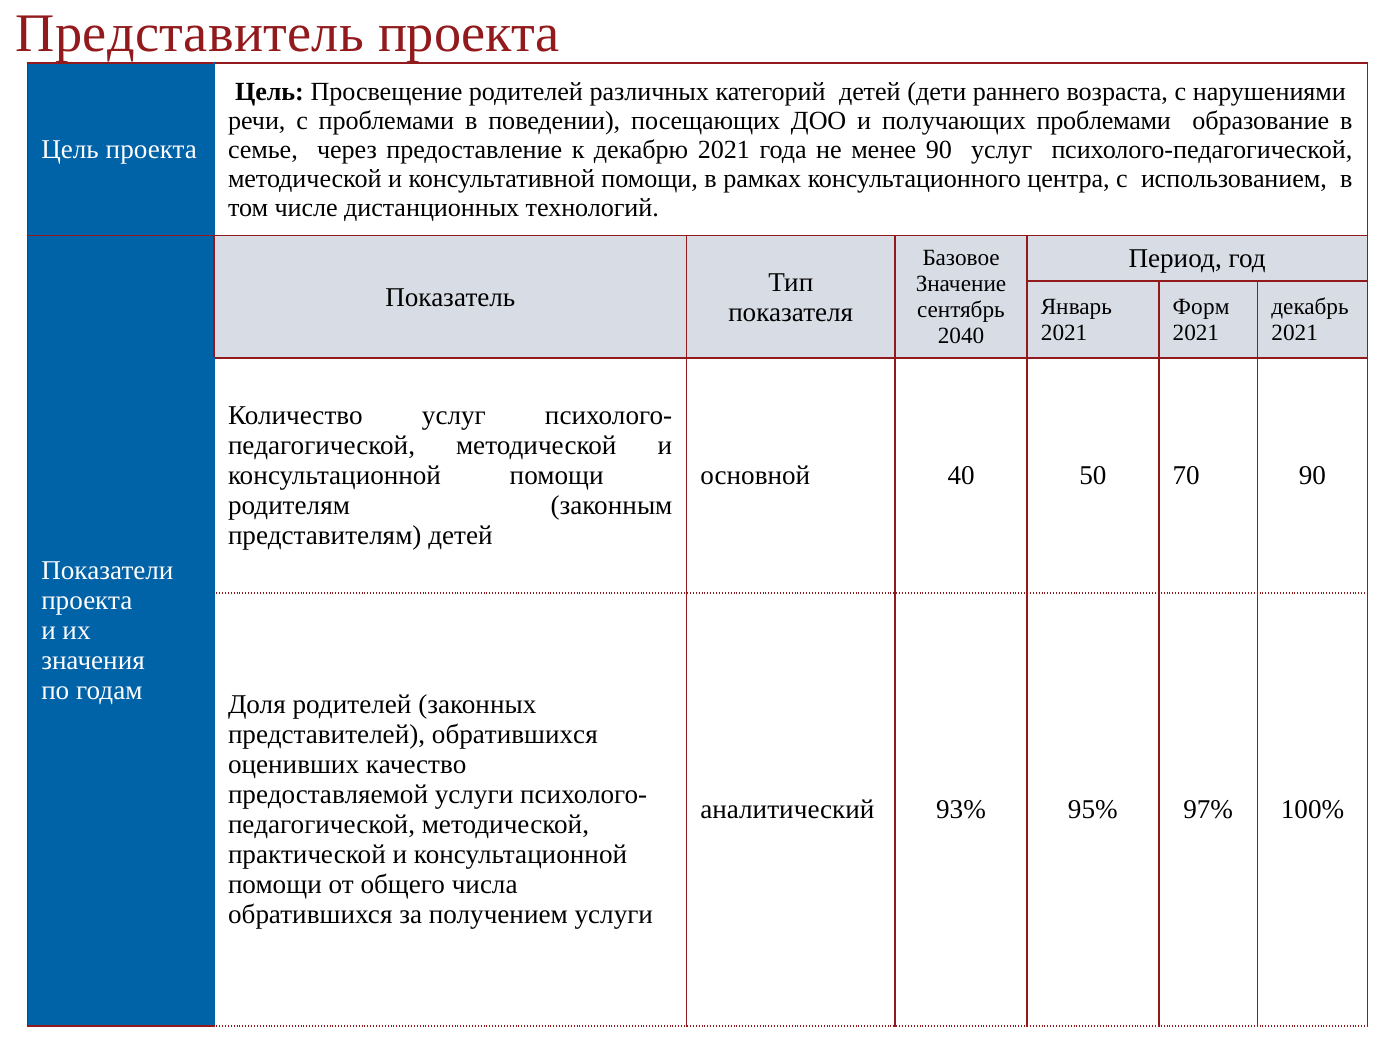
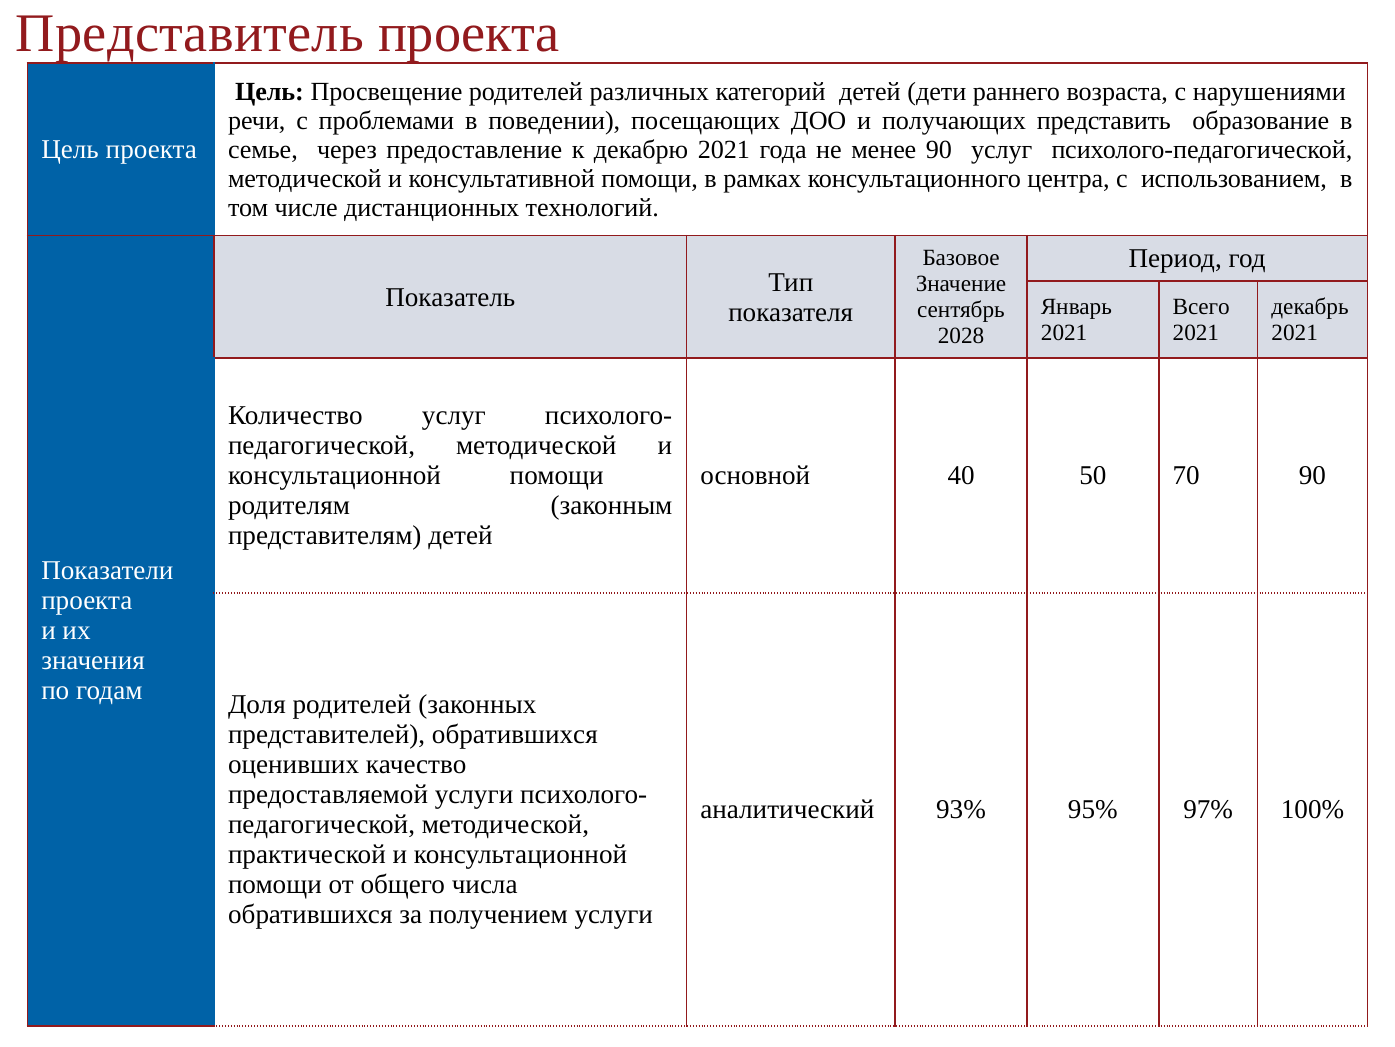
получающих проблемами: проблемами -> представить
Форм: Форм -> Всего
2040: 2040 -> 2028
